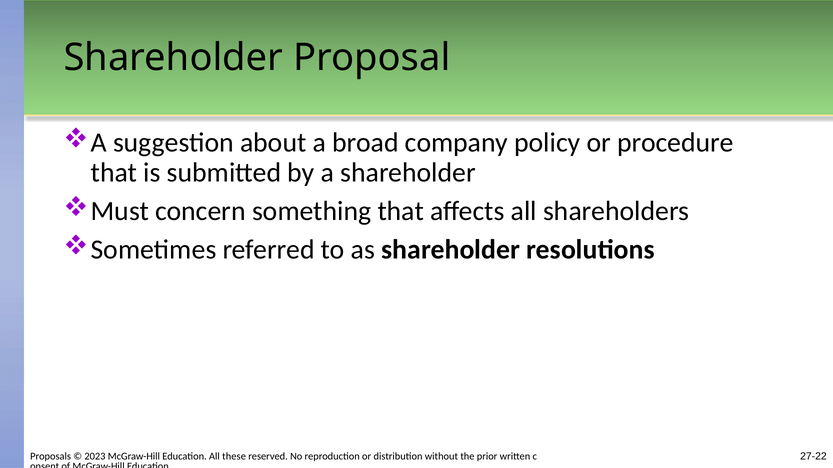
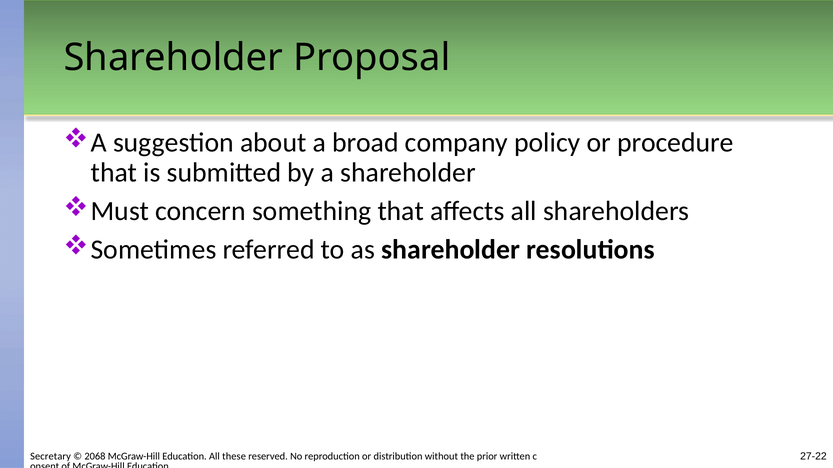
Proposals: Proposals -> Secretary
2023: 2023 -> 2068
